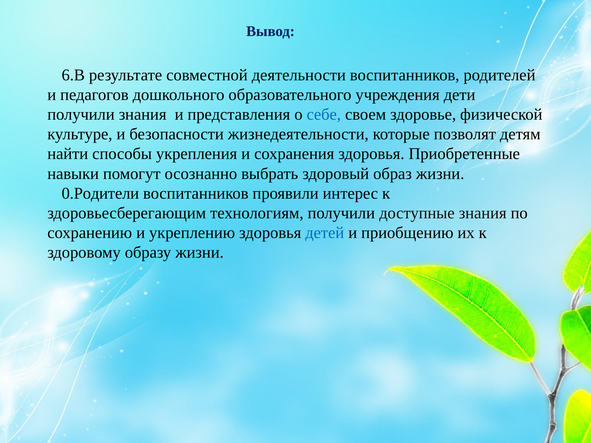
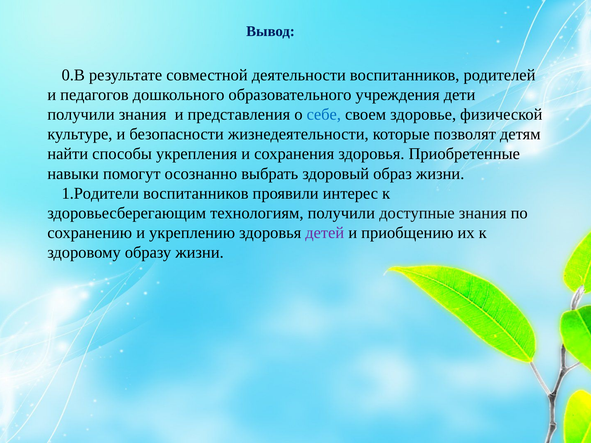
6.В: 6.В -> 0.В
0.Родители: 0.Родители -> 1.Родители
детей colour: blue -> purple
